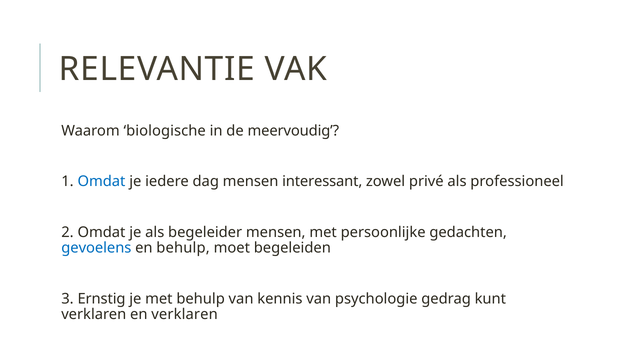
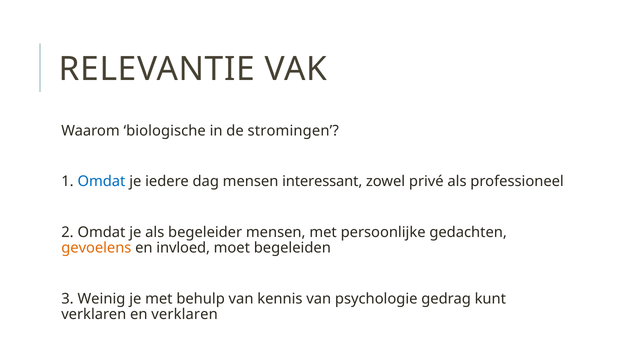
meervoudig: meervoudig -> stromingen
gevoelens colour: blue -> orange
en behulp: behulp -> invloed
Ernstig: Ernstig -> Weinig
